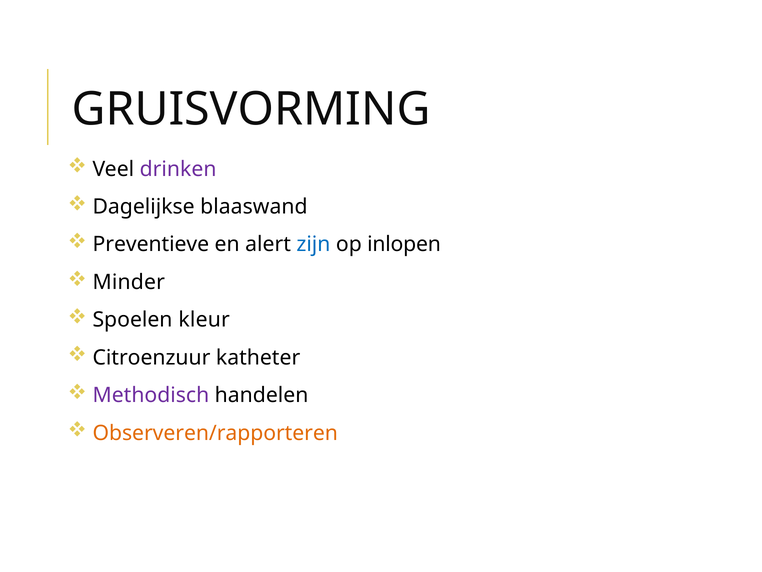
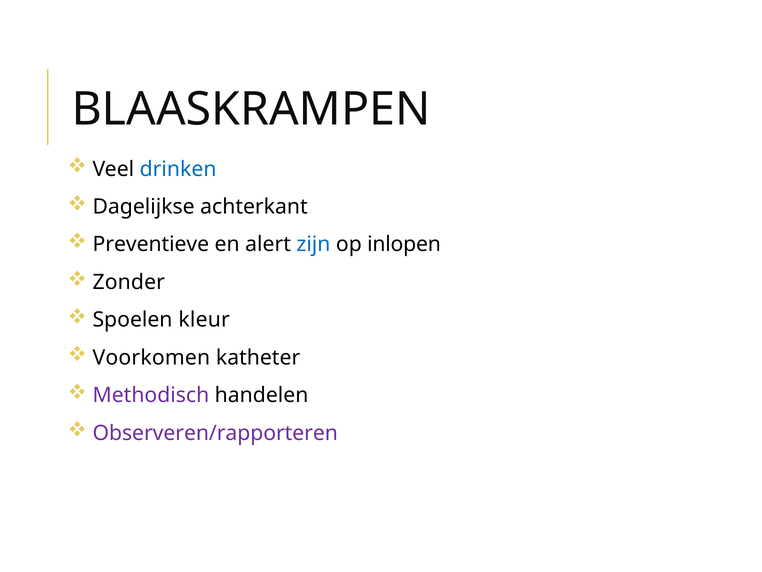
GRUISVORMING: GRUISVORMING -> BLAASKRAMPEN
drinken colour: purple -> blue
blaaswand: blaaswand -> achterkant
Minder: Minder -> Zonder
Citroenzuur: Citroenzuur -> Voorkomen
Observeren/rapporteren colour: orange -> purple
